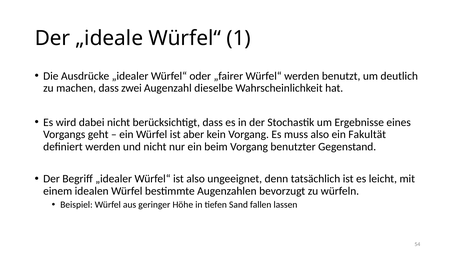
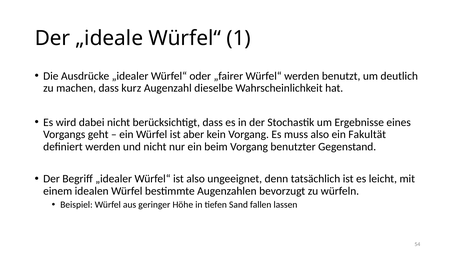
zwei: zwei -> kurz
